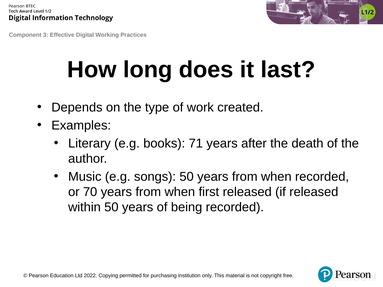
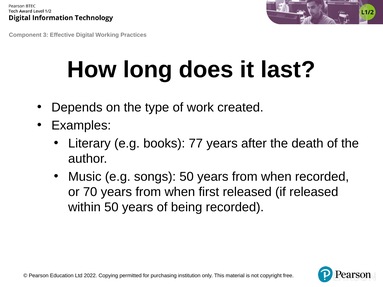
71: 71 -> 77
